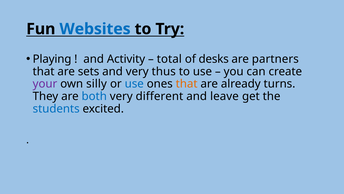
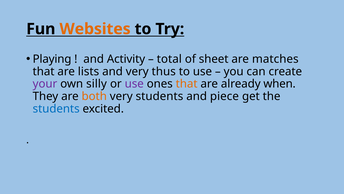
Websites colour: blue -> orange
desks: desks -> sheet
partners: partners -> matches
sets: sets -> lists
use at (134, 84) colour: blue -> purple
turns: turns -> when
both colour: blue -> orange
very different: different -> students
leave: leave -> piece
